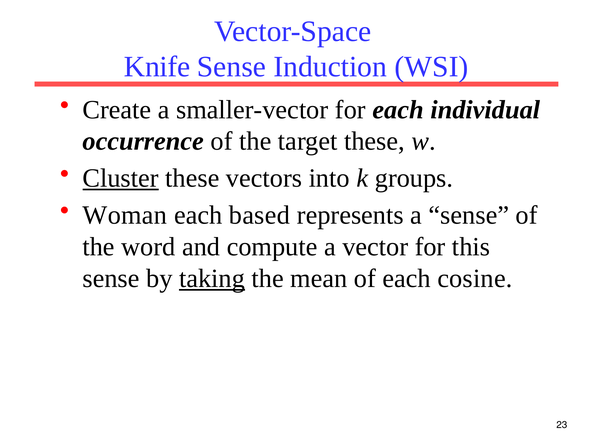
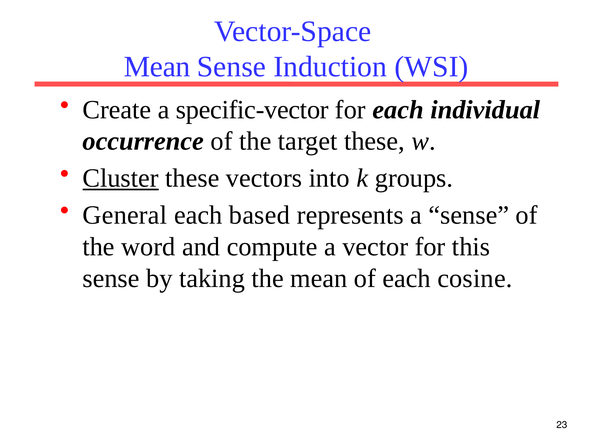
Knife at (157, 67): Knife -> Mean
smaller-vector: smaller-vector -> specific-vector
Woman: Woman -> General
taking underline: present -> none
